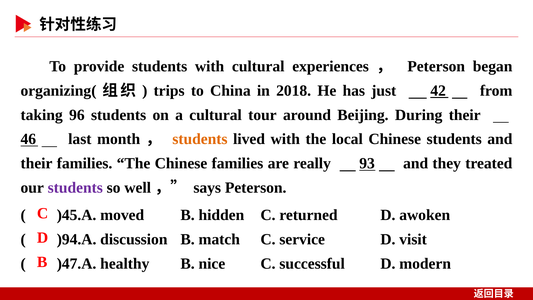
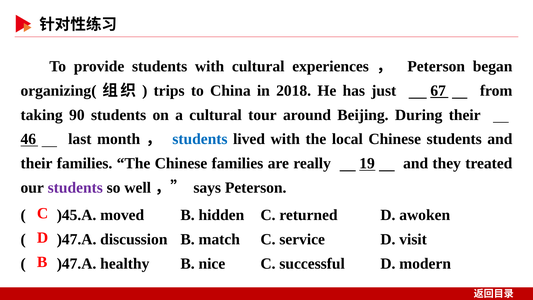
42: 42 -> 67
96: 96 -> 90
students at (200, 139) colour: orange -> blue
93: 93 -> 19
)94.A at (77, 239): )94.A -> )47.A
